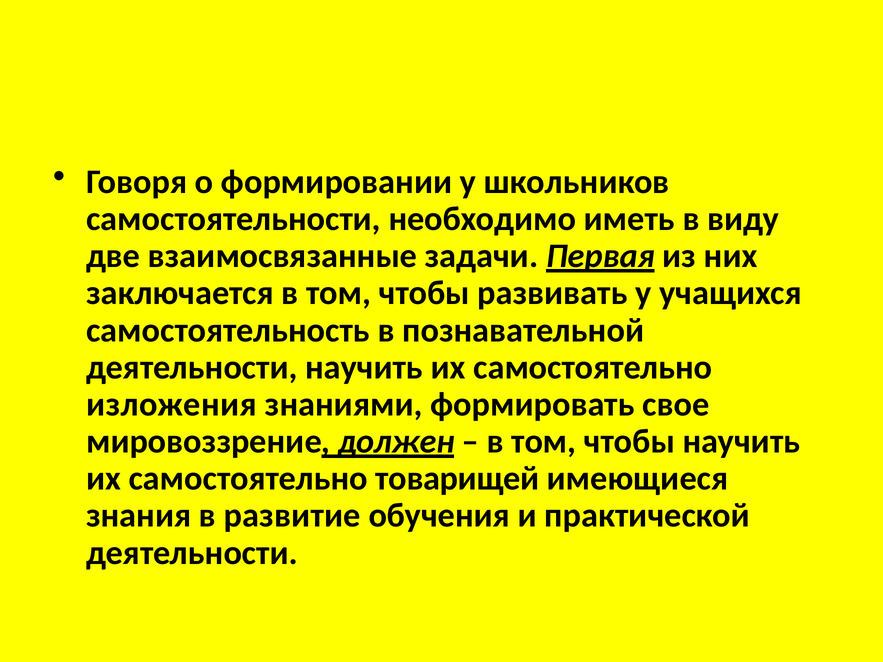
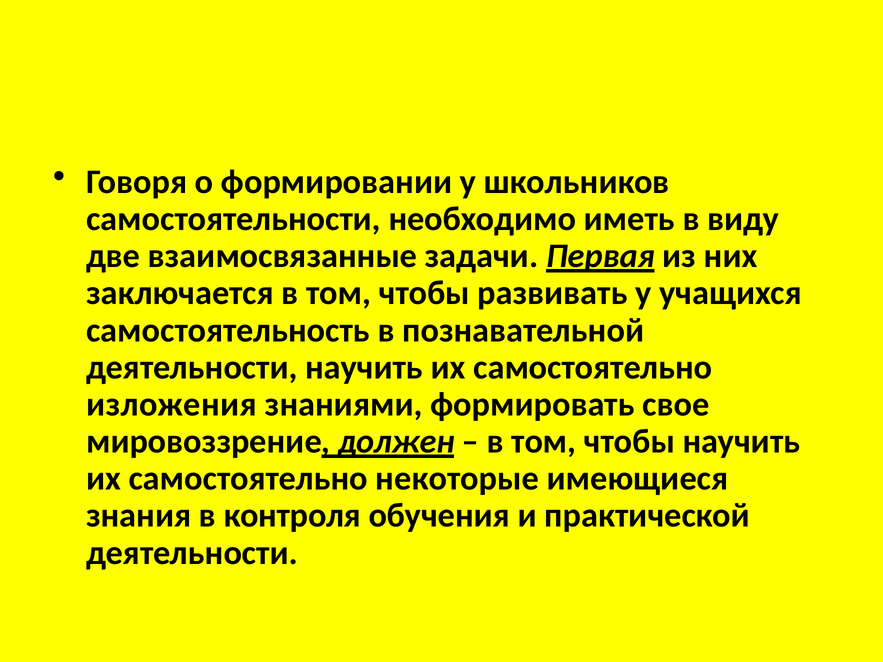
товарищей: товарищей -> некоторые
развитие: развитие -> контроля
